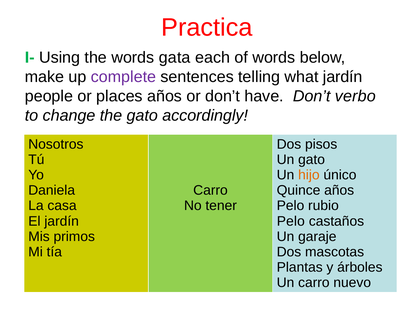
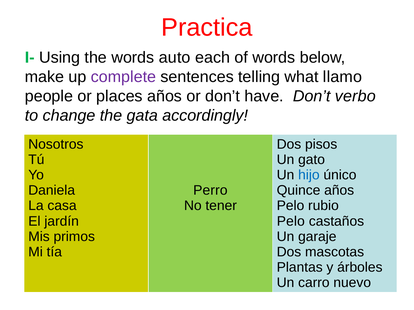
gata: gata -> auto
what jardín: jardín -> llamo
the gato: gato -> gata
hijo colour: orange -> blue
Carro at (210, 191): Carro -> Perro
